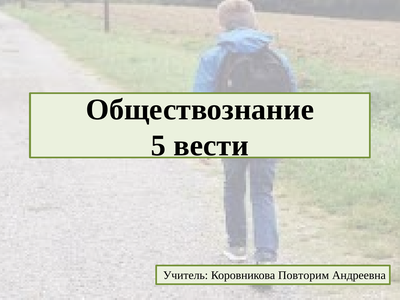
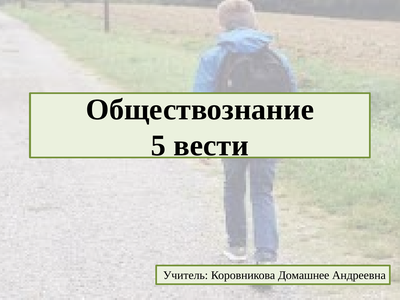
Повторим: Повторим -> Домашнее
